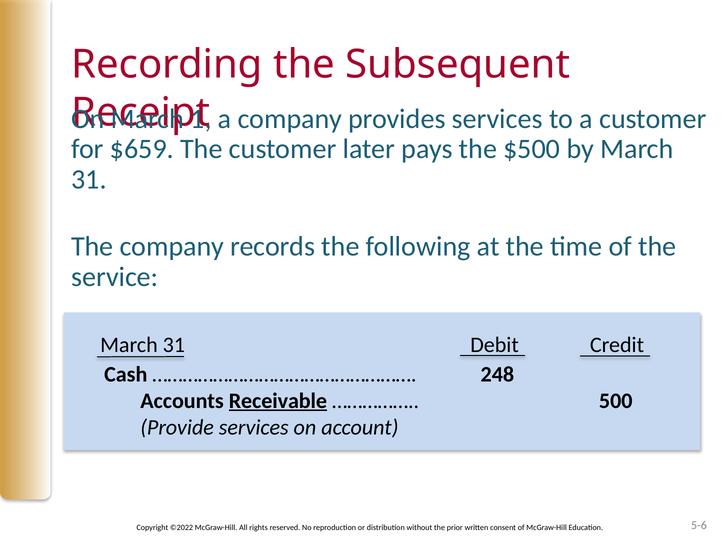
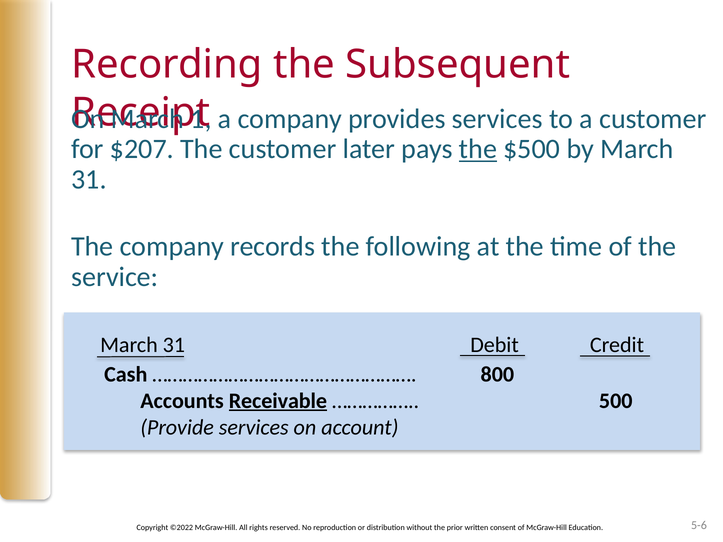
$659: $659 -> $207
the at (478, 149) underline: none -> present
248: 248 -> 800
